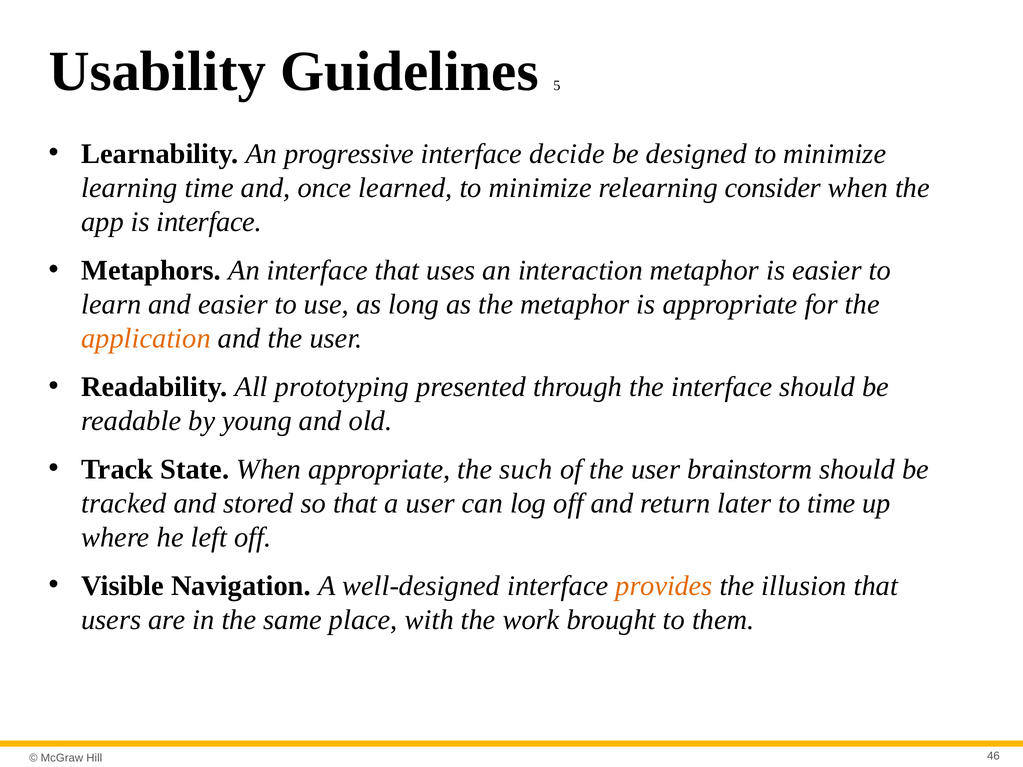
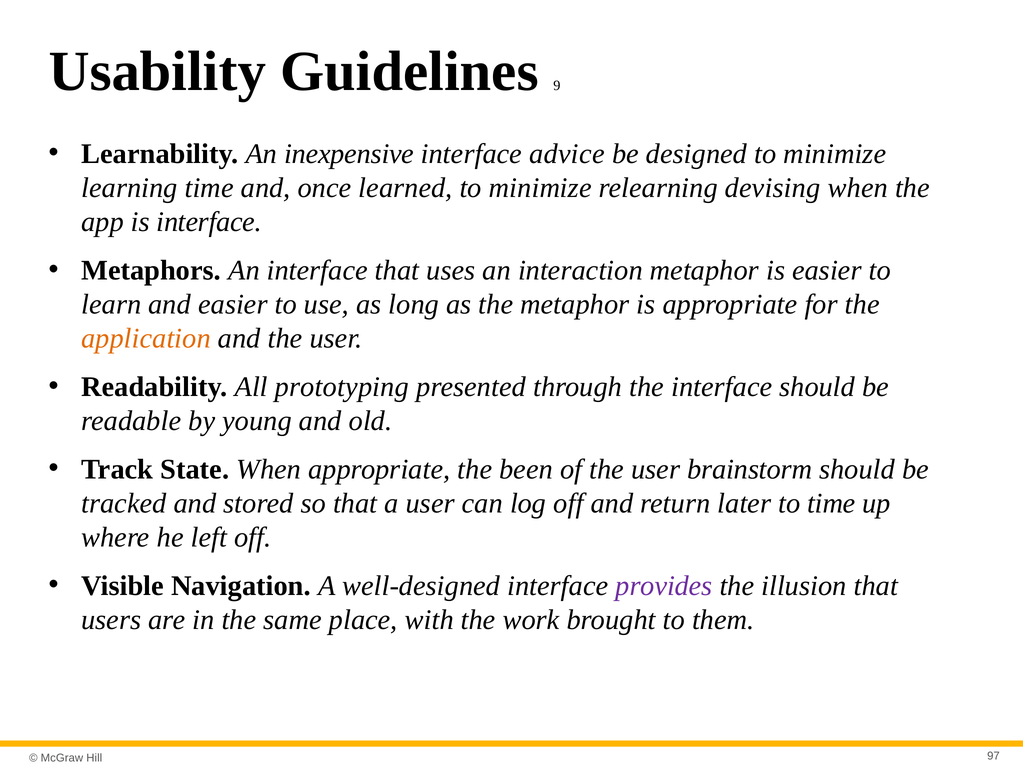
5: 5 -> 9
progressive: progressive -> inexpensive
decide: decide -> advice
consider: consider -> devising
such: such -> been
provides colour: orange -> purple
46: 46 -> 97
